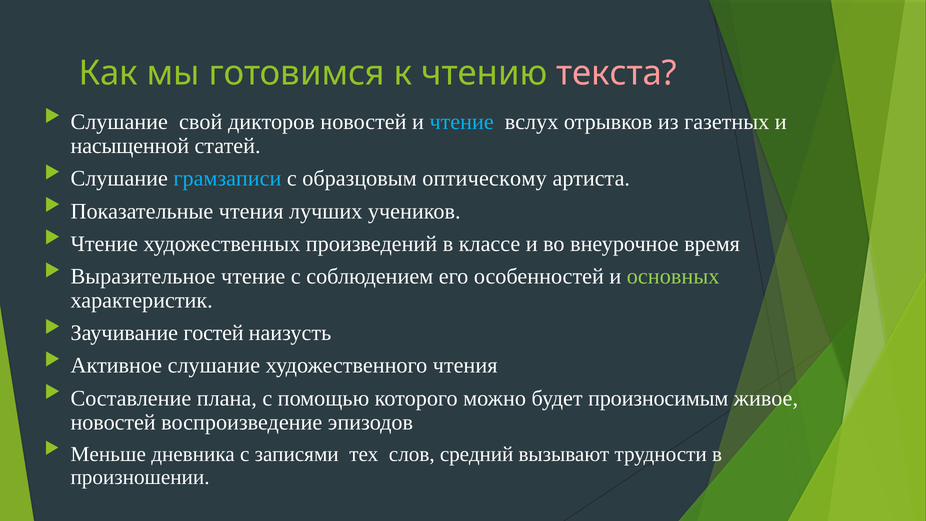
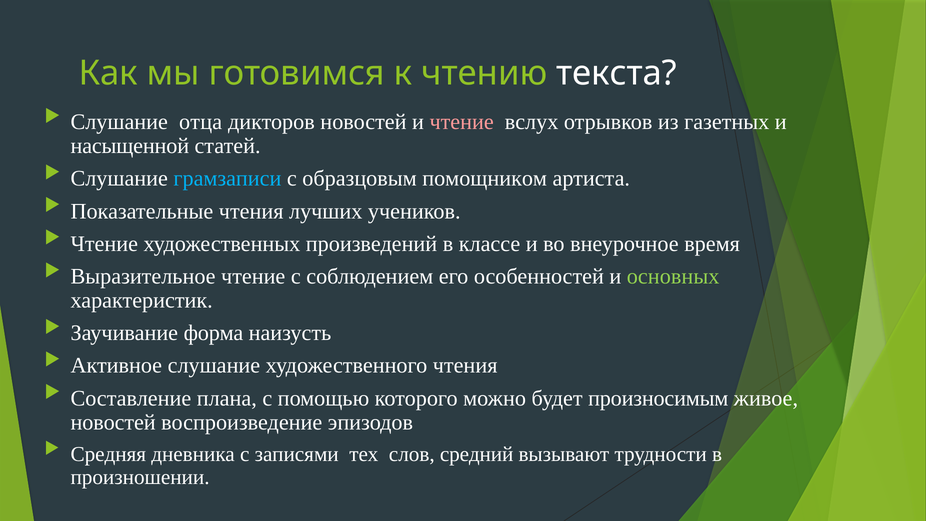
текста colour: pink -> white
свой: свой -> отца
чтение at (462, 122) colour: light blue -> pink
оптическому: оптическому -> помощником
гостей: гостей -> форма
Меньше: Меньше -> Средняя
